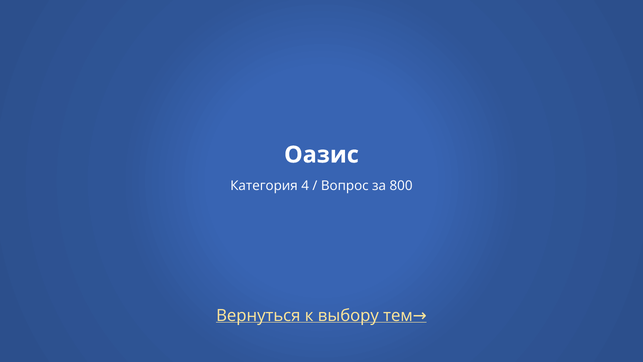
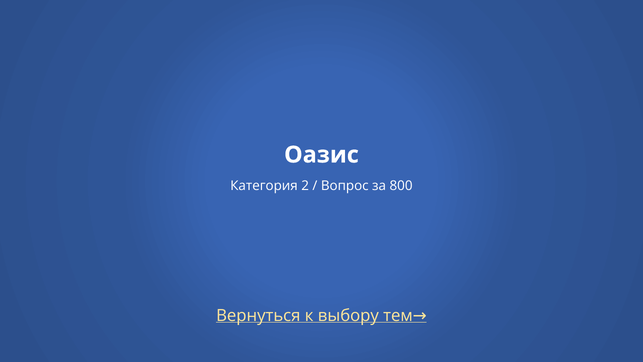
4: 4 -> 2
